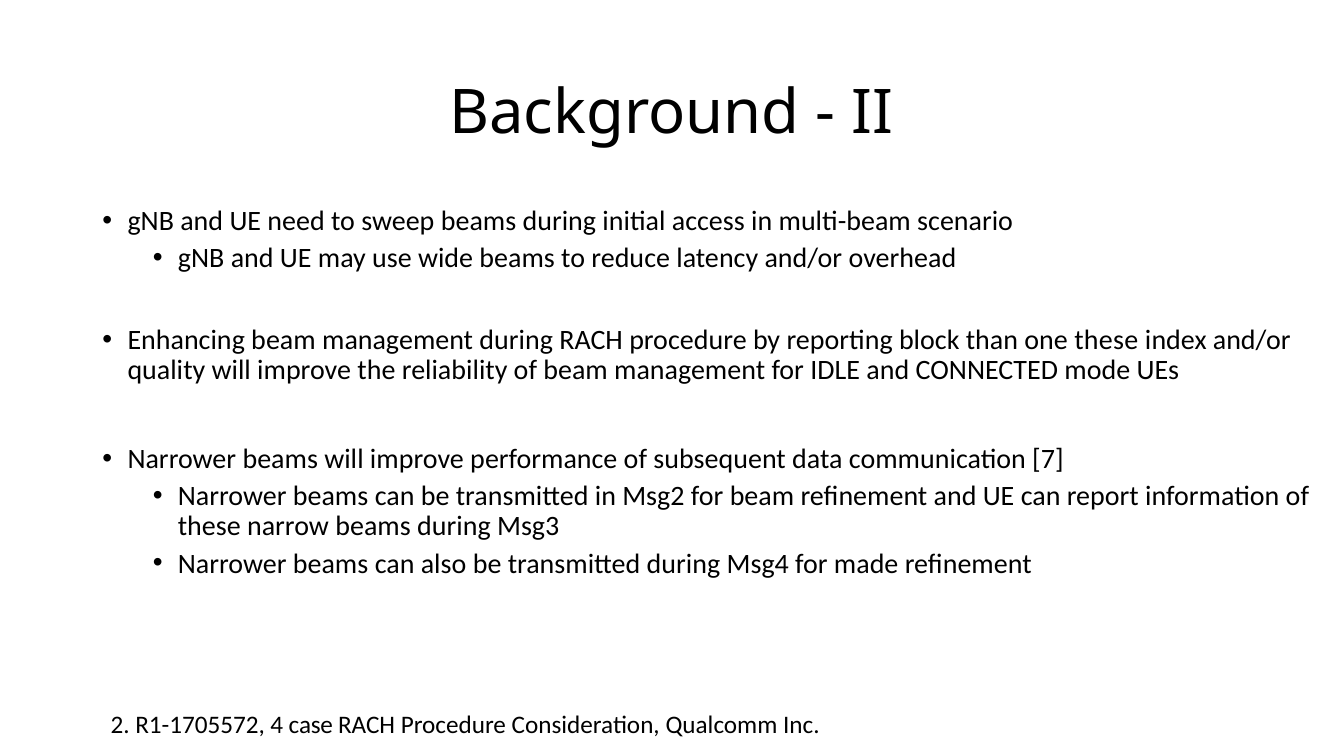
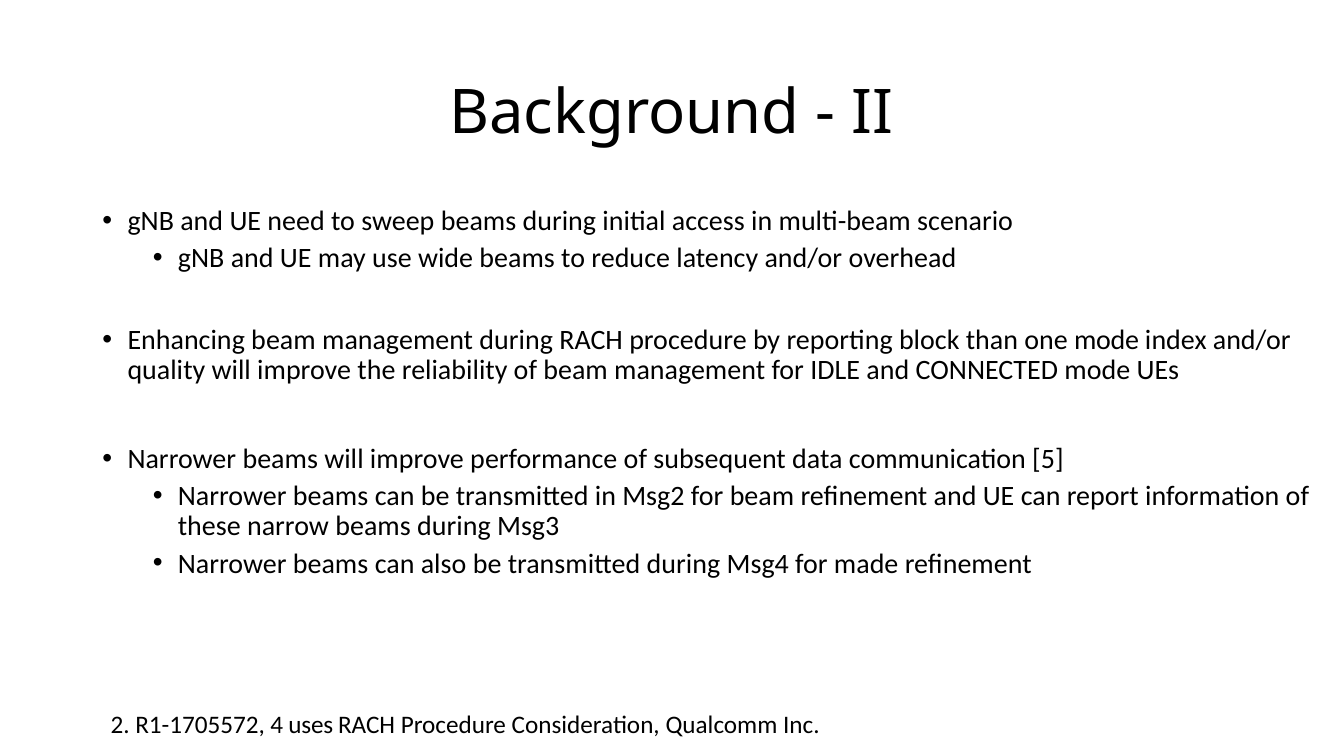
one these: these -> mode
7: 7 -> 5
case: case -> uses
